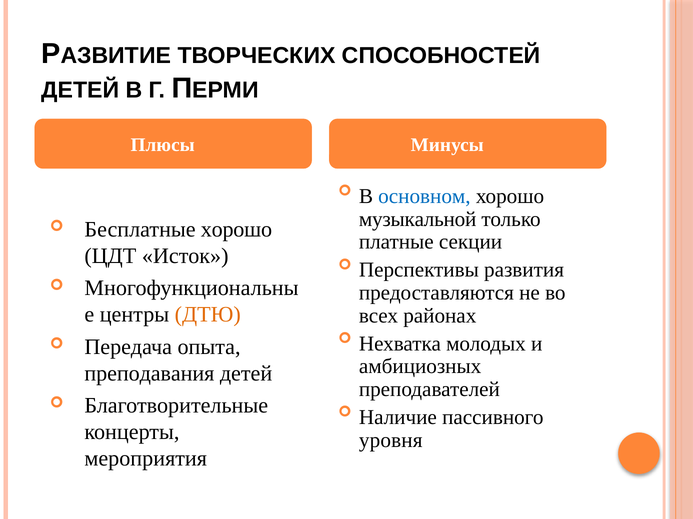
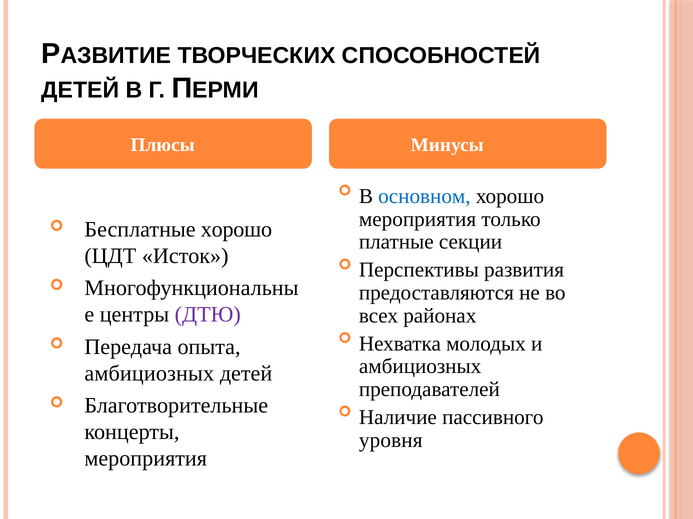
музыкальной at (418, 219): музыкальной -> мероприятия
ДТЮ colour: orange -> purple
преподавания at (149, 374): преподавания -> амбициозных
